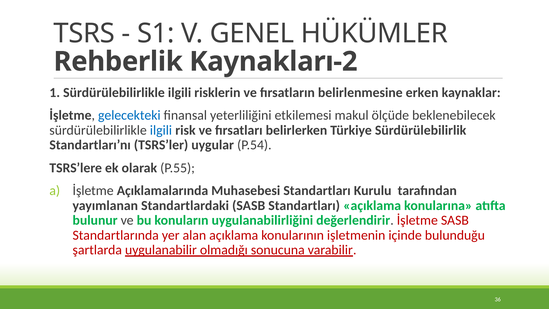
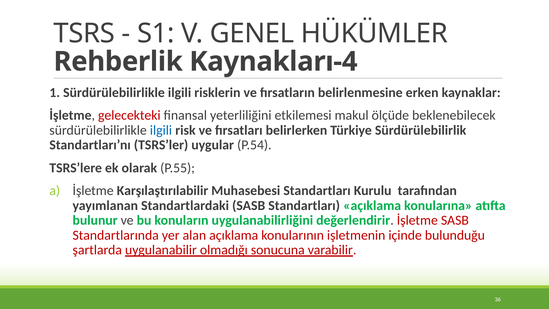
Kaynakları-2: Kaynakları-2 -> Kaynakları-4
gelecekteki colour: blue -> red
Açıklamalarında: Açıklamalarında -> Karşılaştırılabilir
